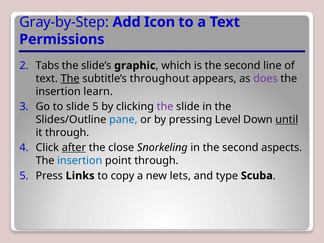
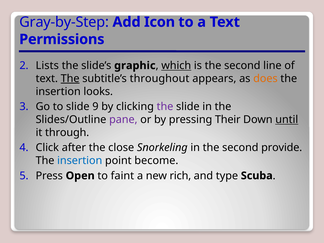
Tabs: Tabs -> Lists
which underline: none -> present
does colour: purple -> orange
learn: learn -> looks
slide 5: 5 -> 9
pane colour: blue -> purple
Level: Level -> Their
after underline: present -> none
aspects: aspects -> provide
point through: through -> become
Links: Links -> Open
copy: copy -> faint
lets: lets -> rich
